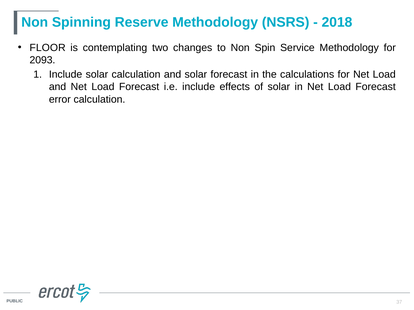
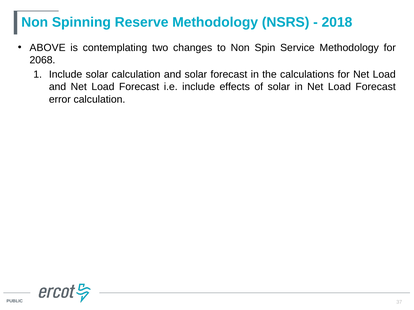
FLOOR: FLOOR -> ABOVE
2093: 2093 -> 2068
